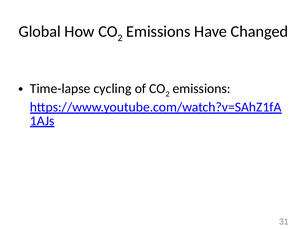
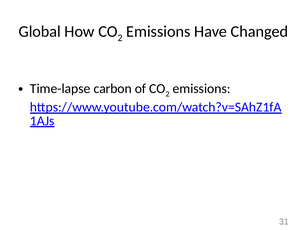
cycling: cycling -> carbon
